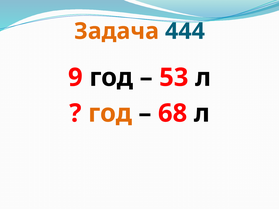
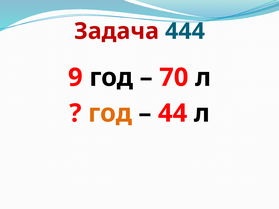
Задача colour: orange -> red
53: 53 -> 70
68: 68 -> 44
